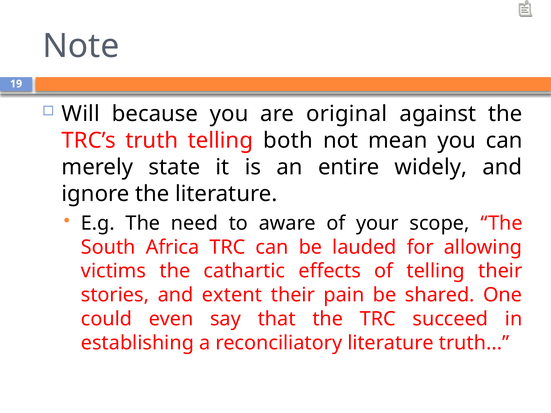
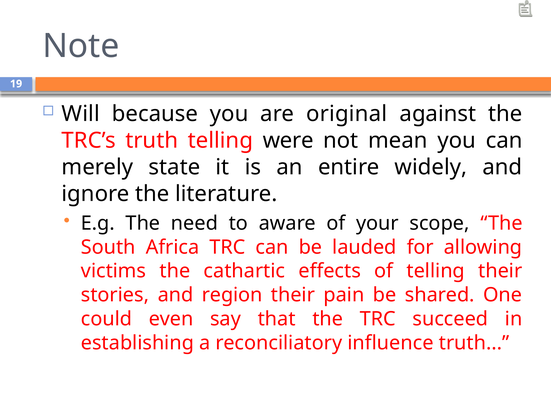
both: both -> were
extent: extent -> region
reconciliatory literature: literature -> influence
